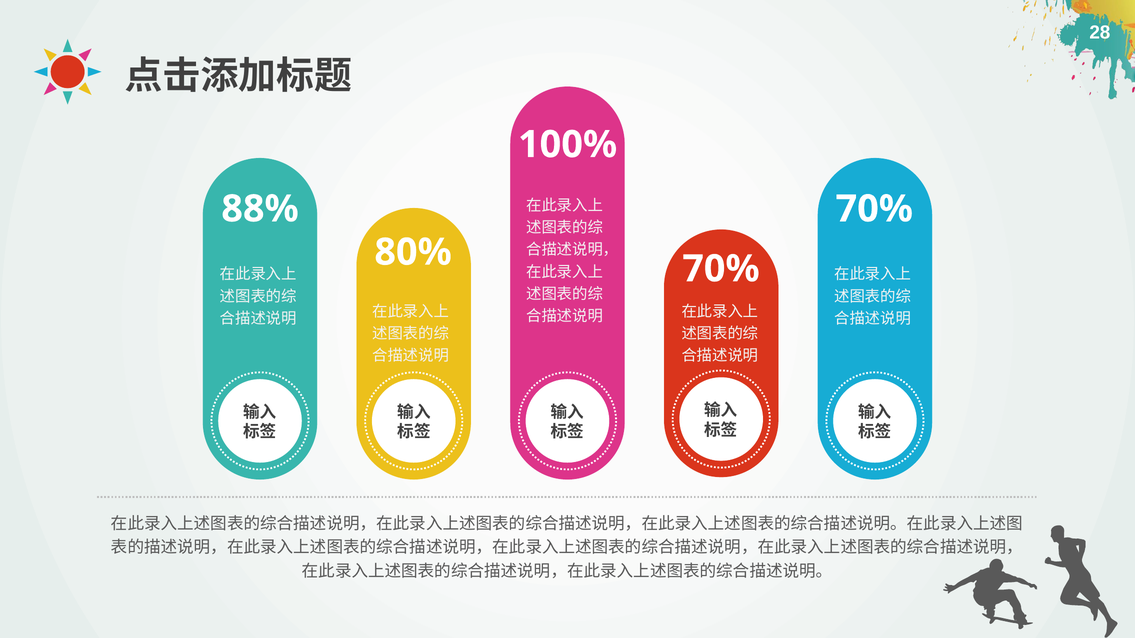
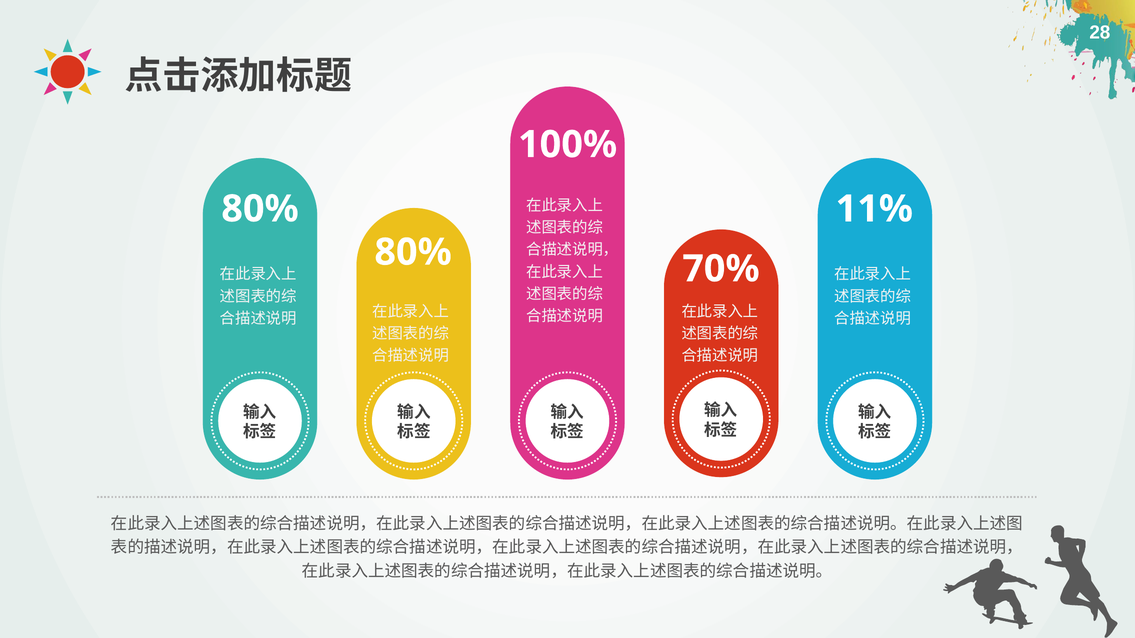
88% at (260, 209): 88% -> 80%
70% at (874, 209): 70% -> 11%
